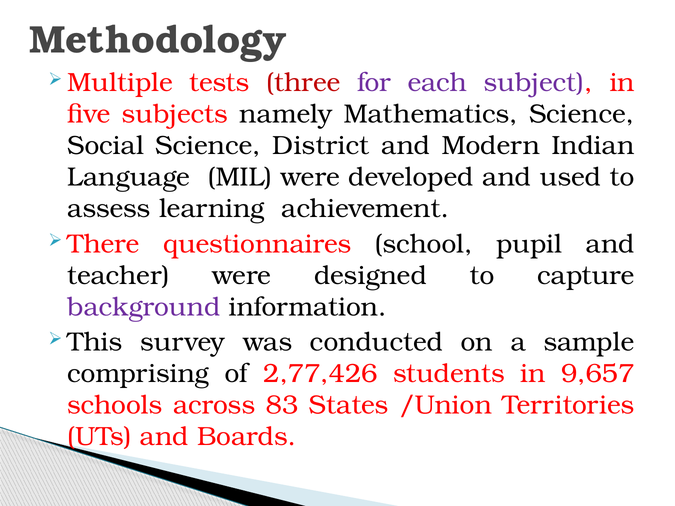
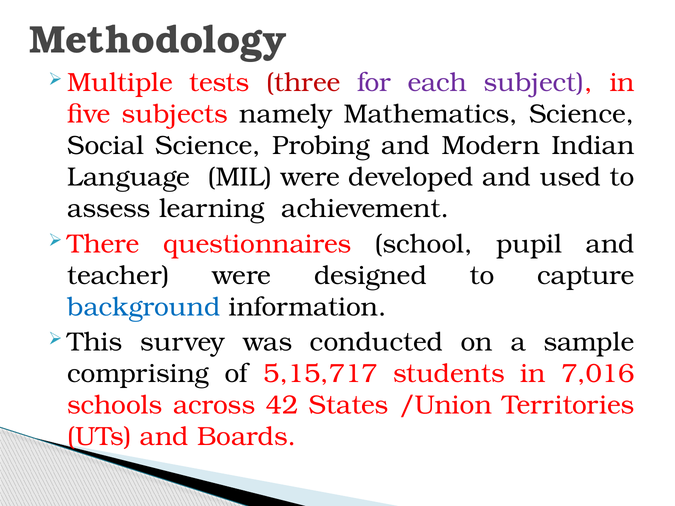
District: District -> Probing
background colour: purple -> blue
2,77,426: 2,77,426 -> 5,15,717
9,657: 9,657 -> 7,016
83: 83 -> 42
